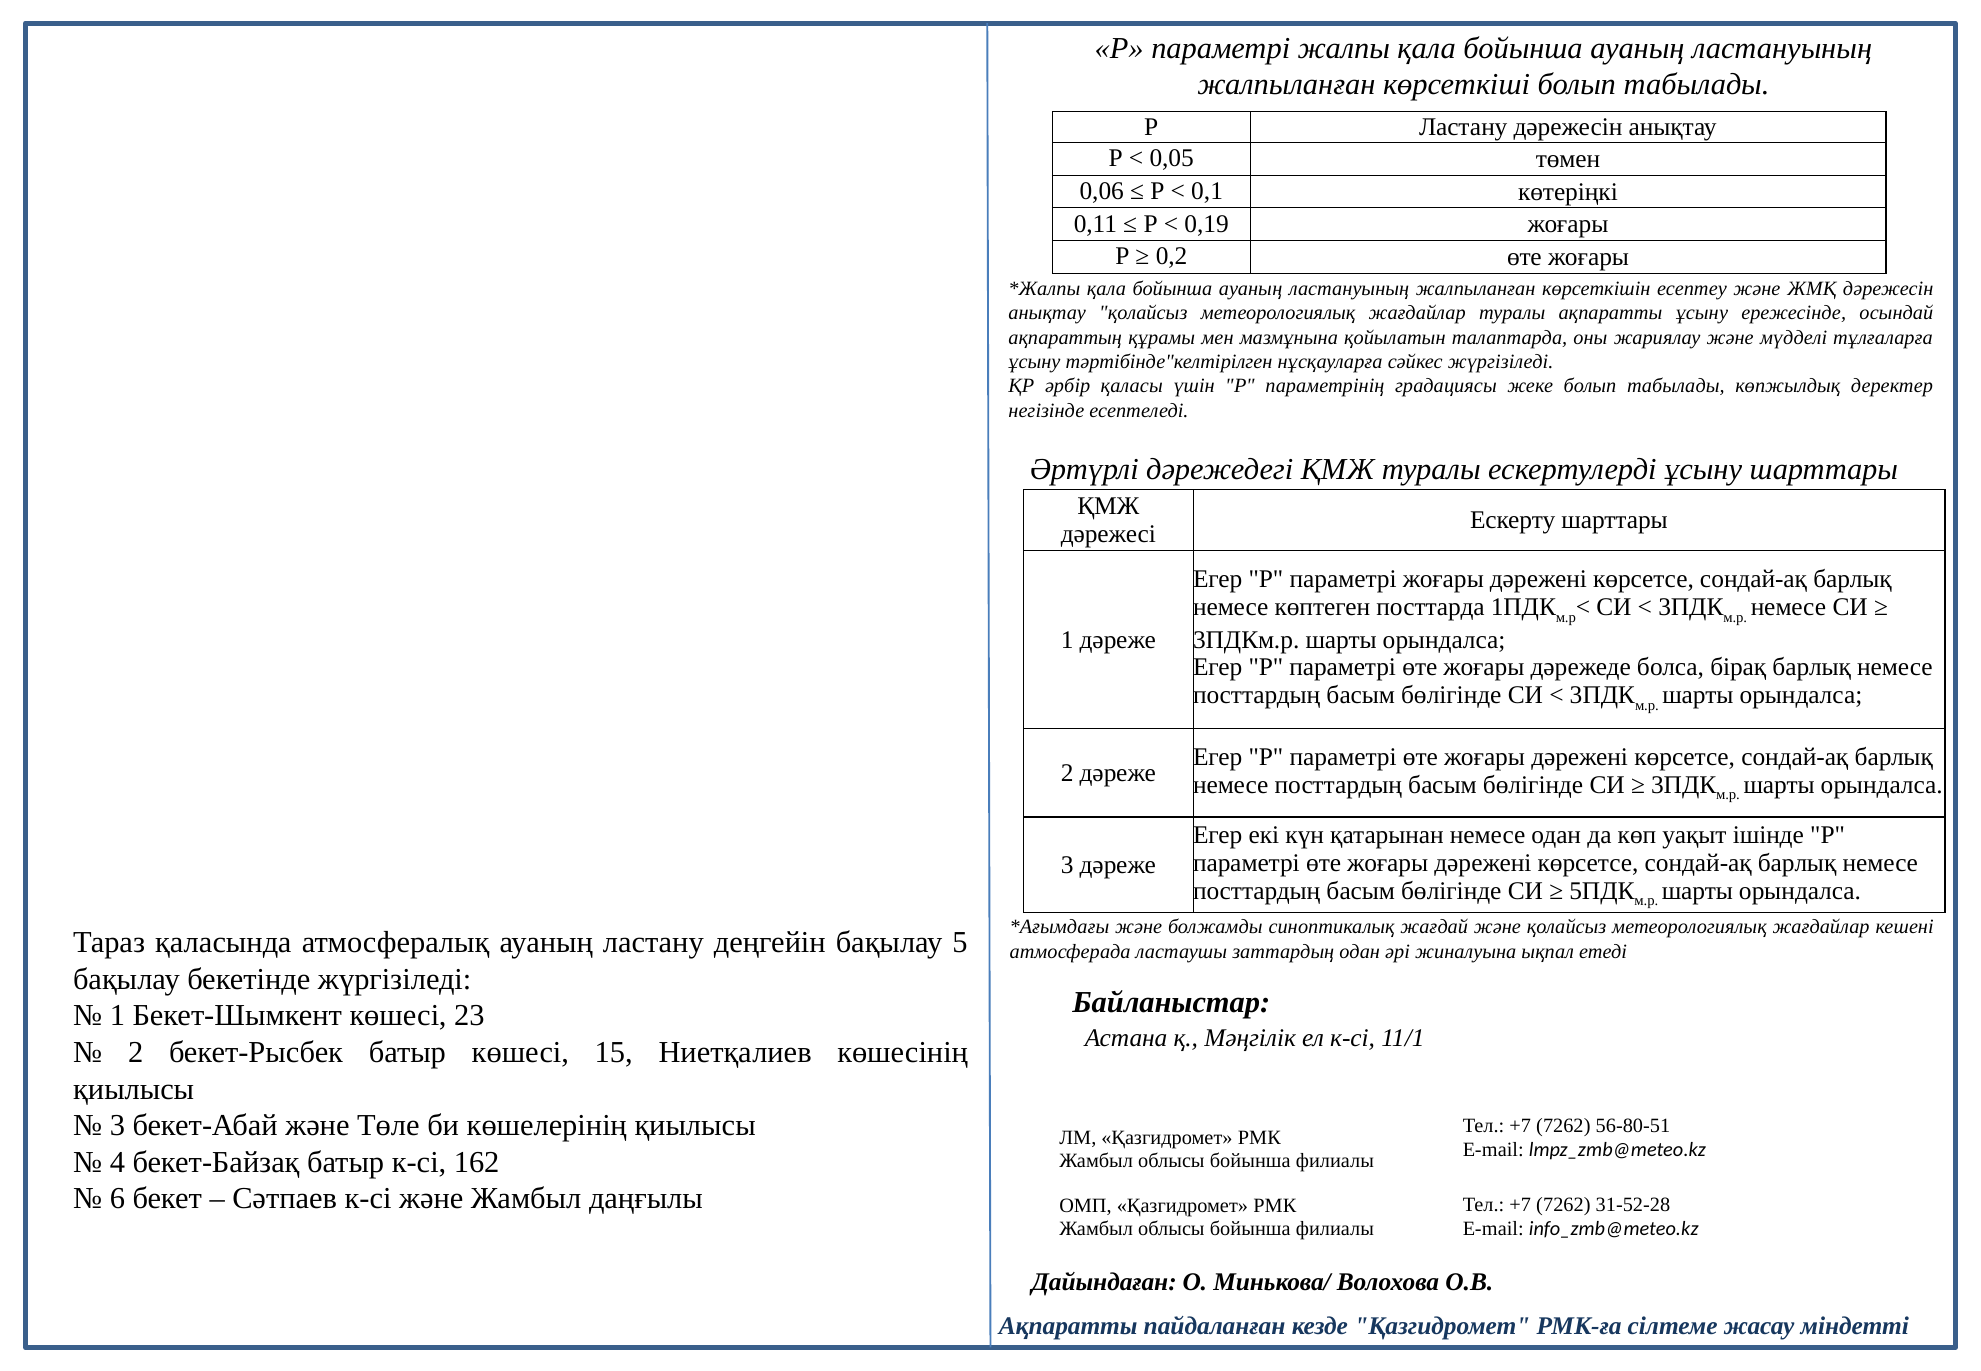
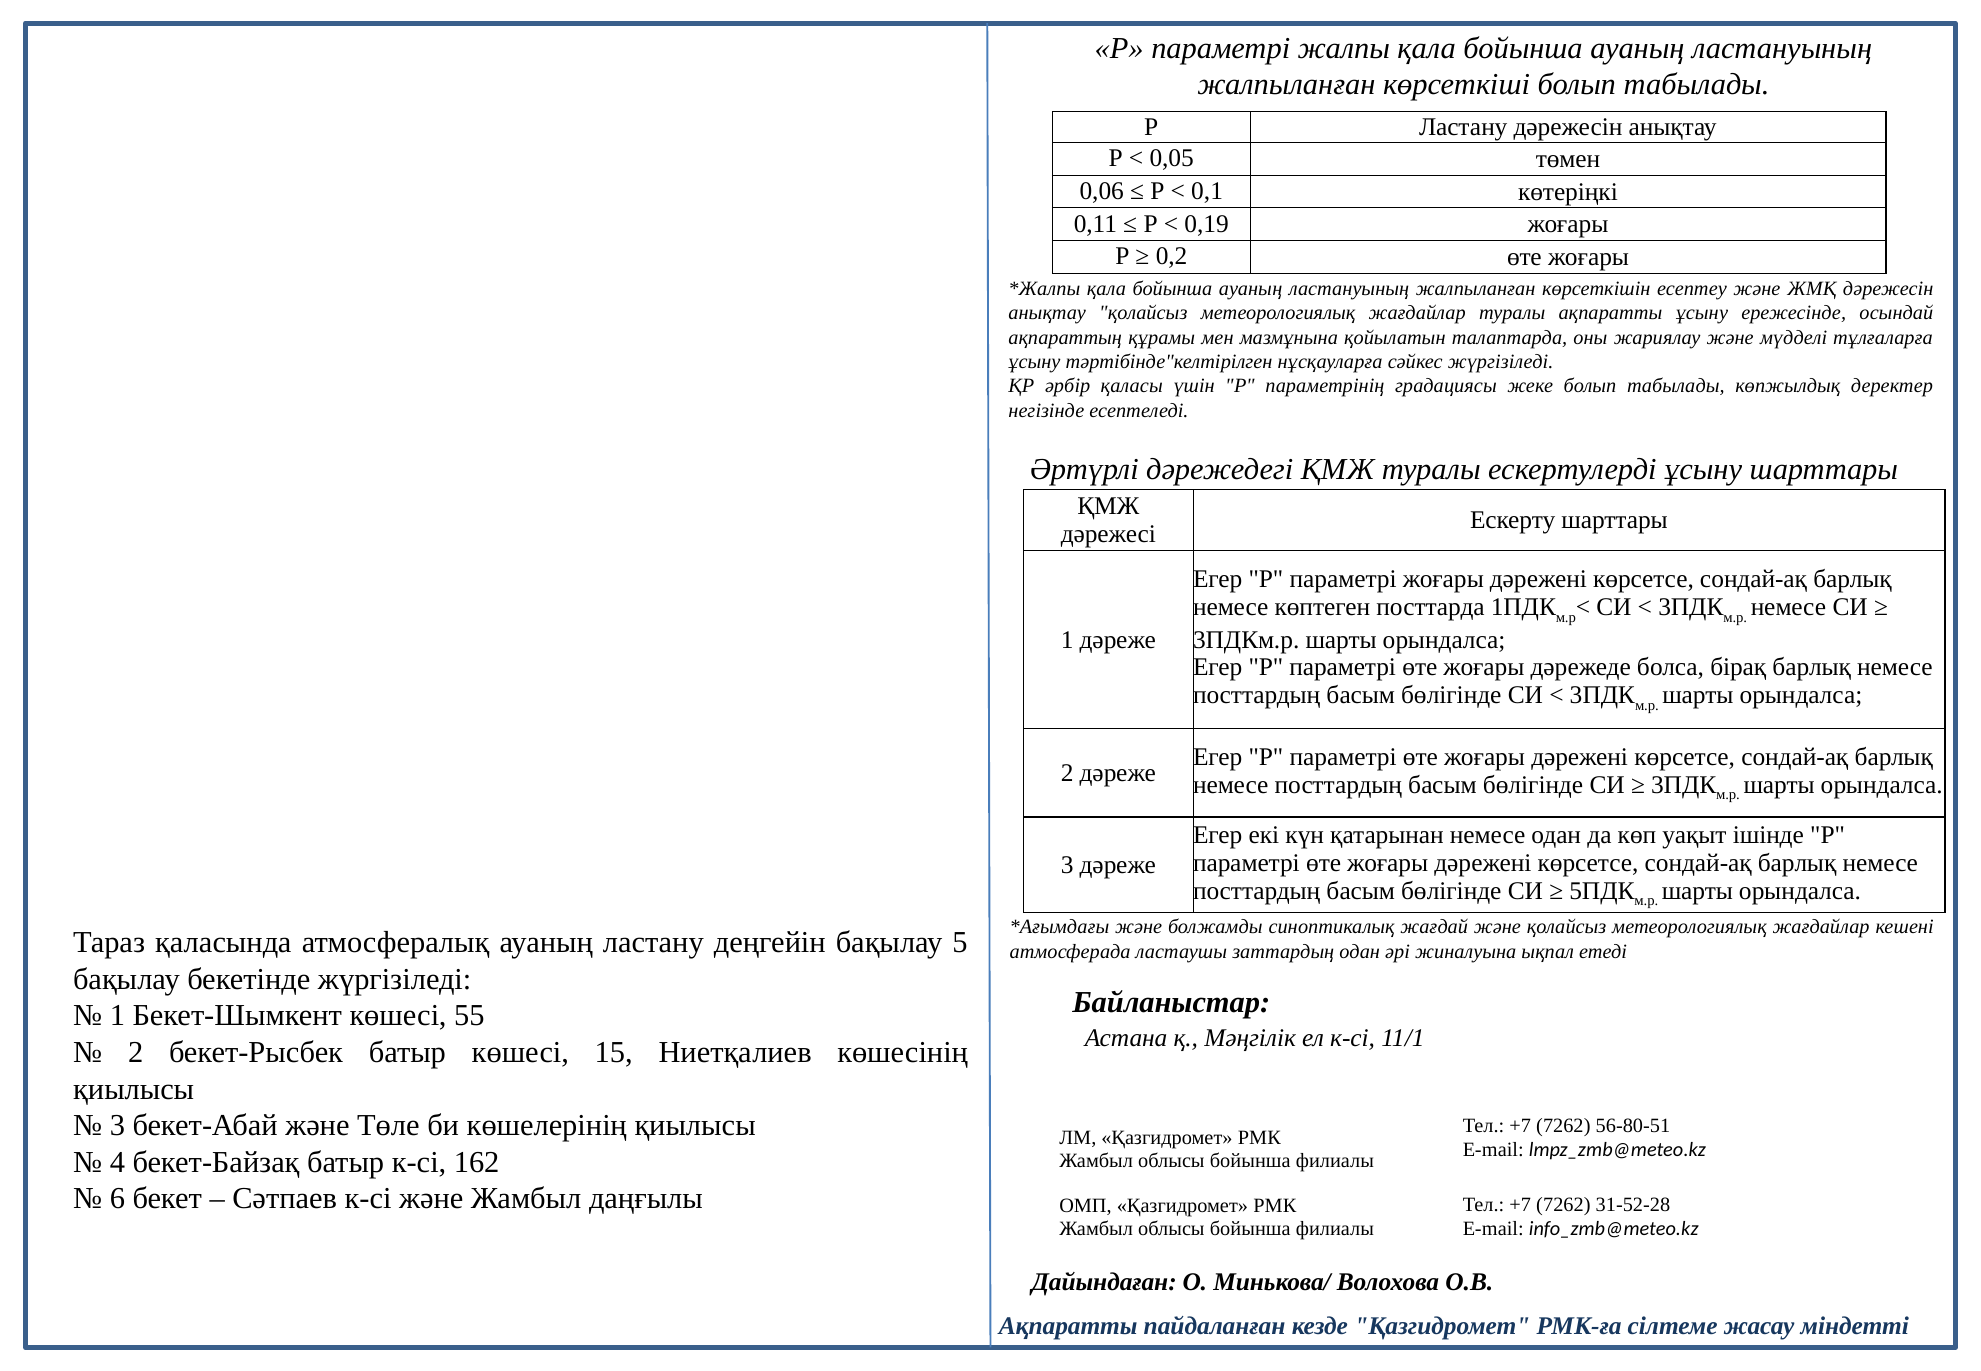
23: 23 -> 55
